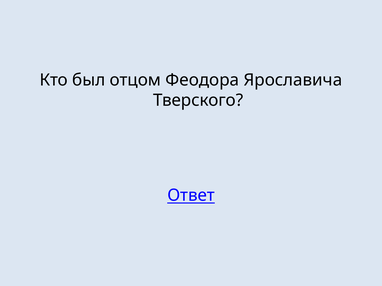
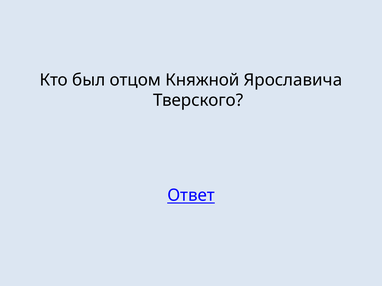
Феодора: Феодора -> Княжной
